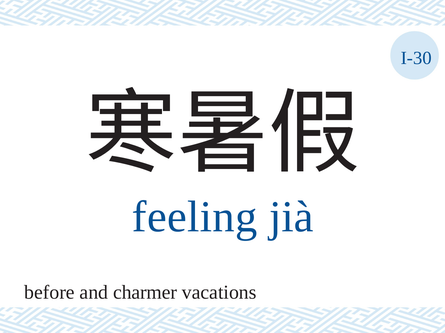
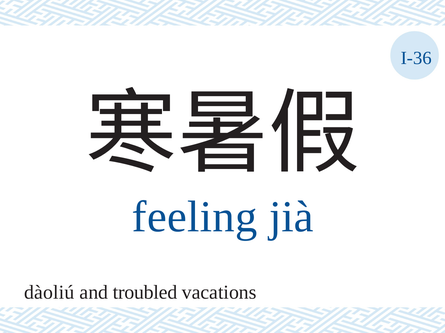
I-30: I-30 -> I-36
before: before -> dàoliú
charmer: charmer -> troubled
